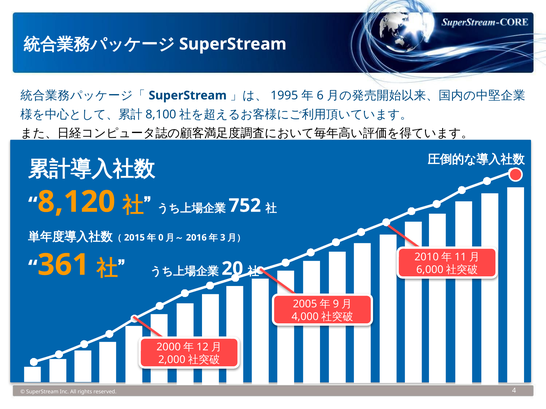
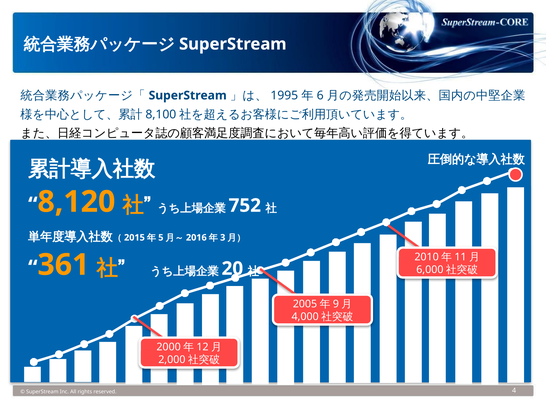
0: 0 -> 5
